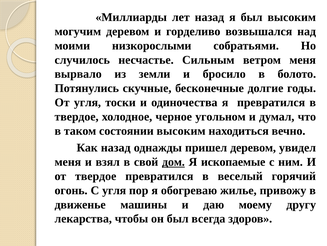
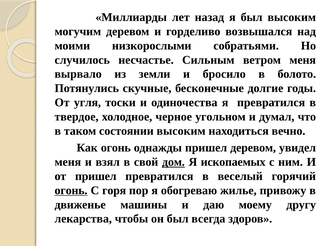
Как назад: назад -> огонь
ископаемые: ископаемые -> ископаемых
от твердое: твердое -> пришел
огонь at (71, 190) underline: none -> present
С угля: угля -> горя
